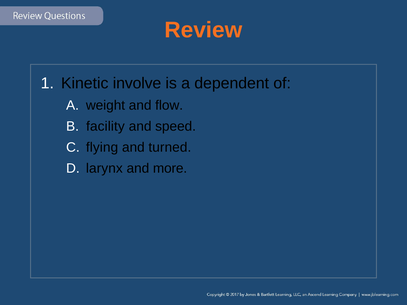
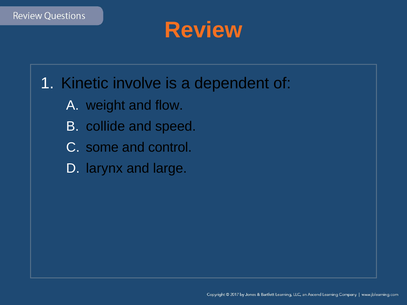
facility: facility -> collide
flying: flying -> some
turned: turned -> control
more: more -> large
